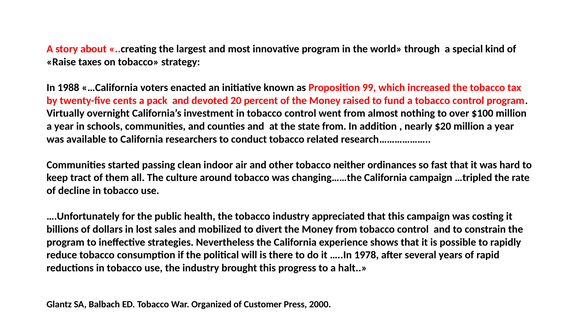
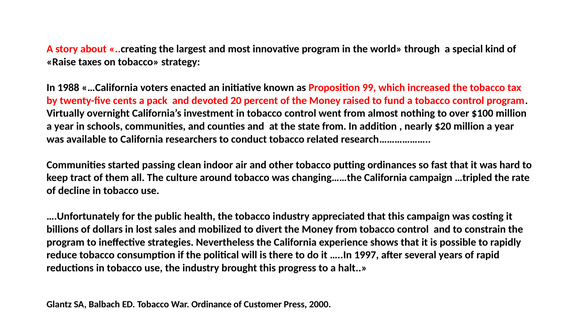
neither: neither -> putting
1978: 1978 -> 1997
Organized: Organized -> Ordinance
